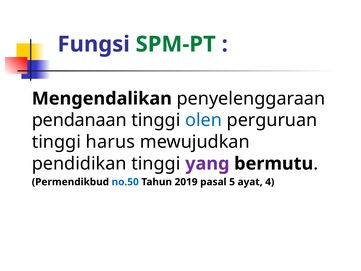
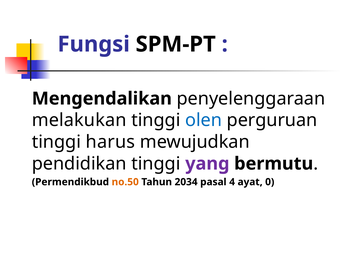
SPM-PT colour: green -> black
pendanaan: pendanaan -> melakukan
no.50 colour: blue -> orange
2019: 2019 -> 2034
5: 5 -> 4
4: 4 -> 0
